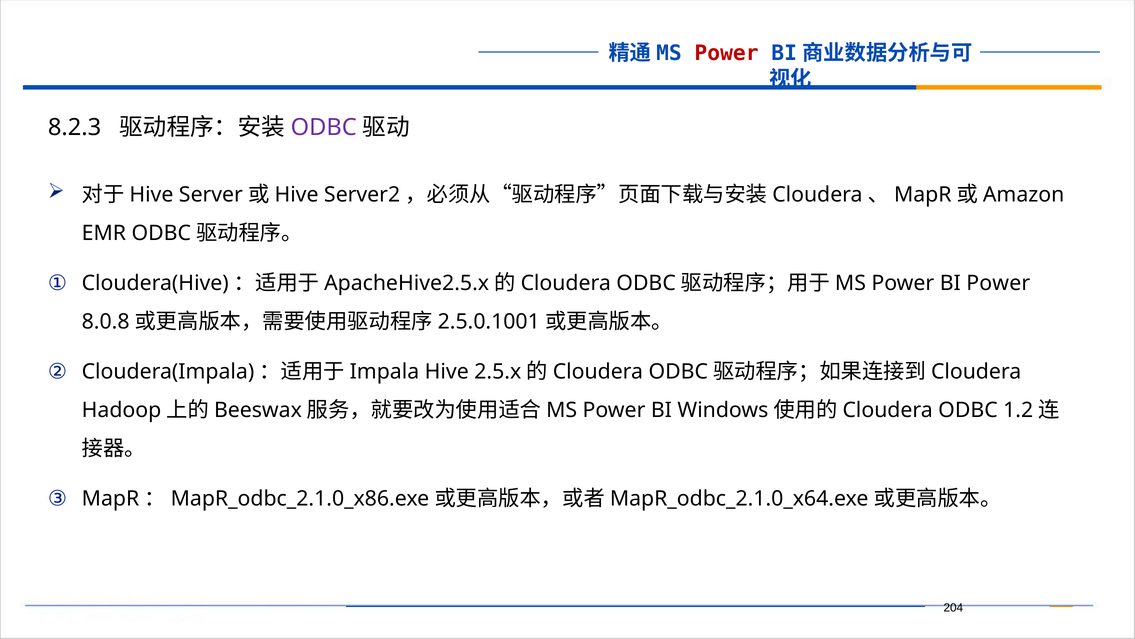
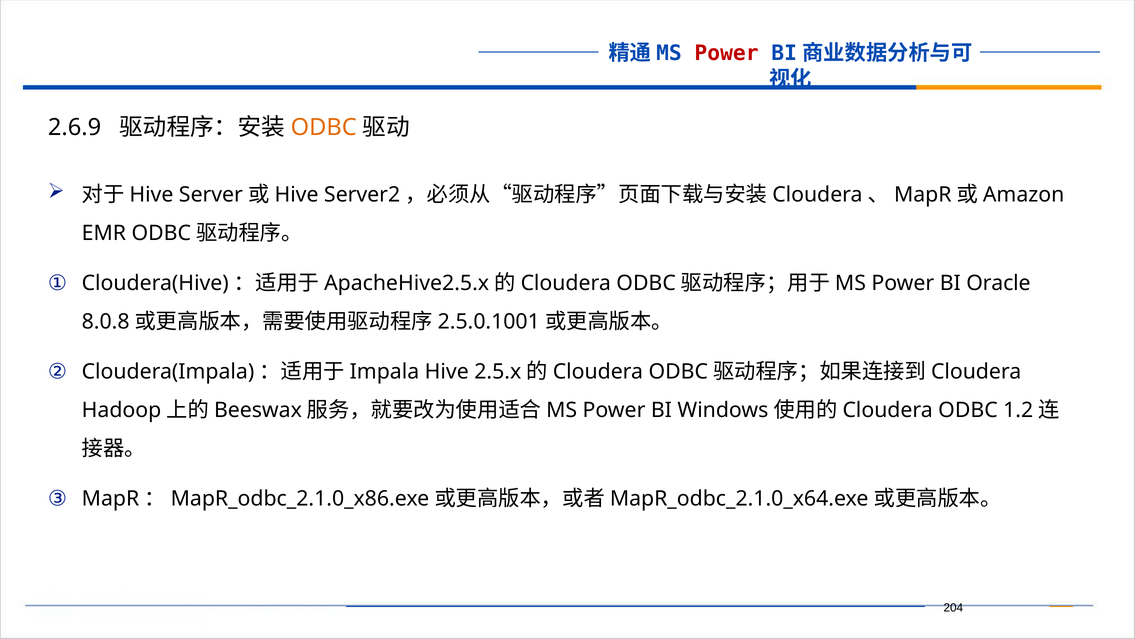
8.2.3: 8.2.3 -> 2.6.9
ODBC at (324, 127) colour: purple -> orange
BI Power: Power -> Oracle
